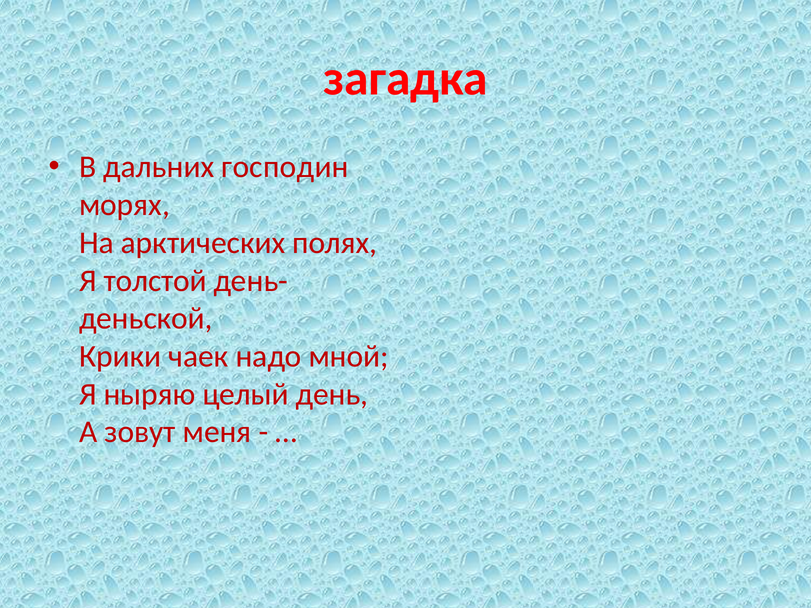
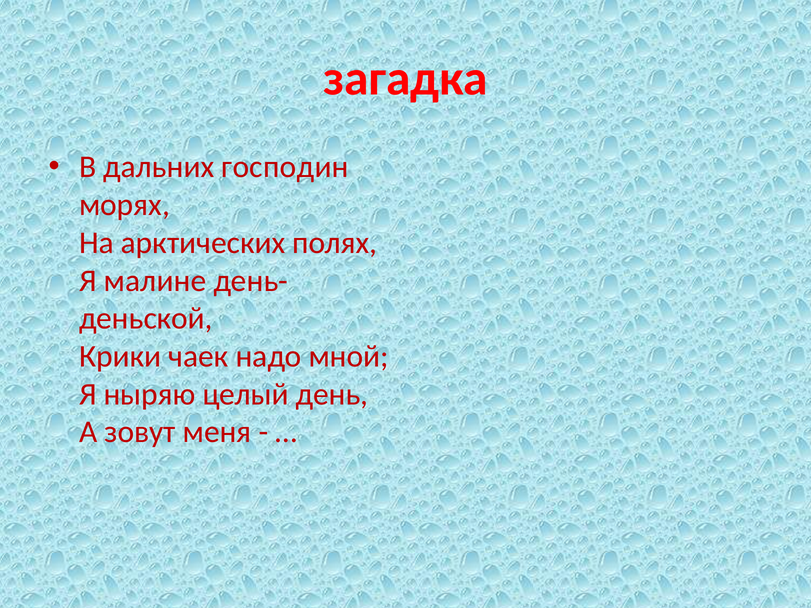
толстой: толстой -> малине
